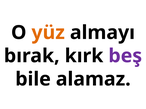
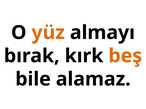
beş colour: purple -> orange
